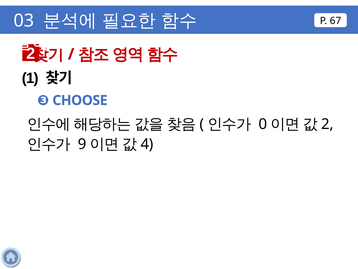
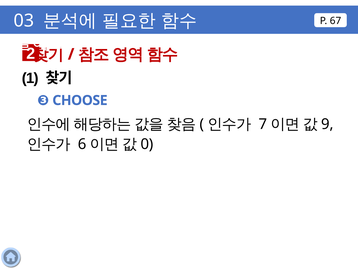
0: 0 -> 7
2 at (327, 124): 2 -> 9
9: 9 -> 6
4: 4 -> 0
